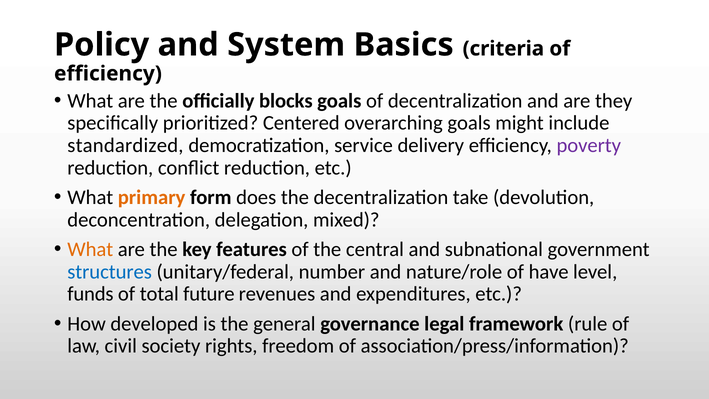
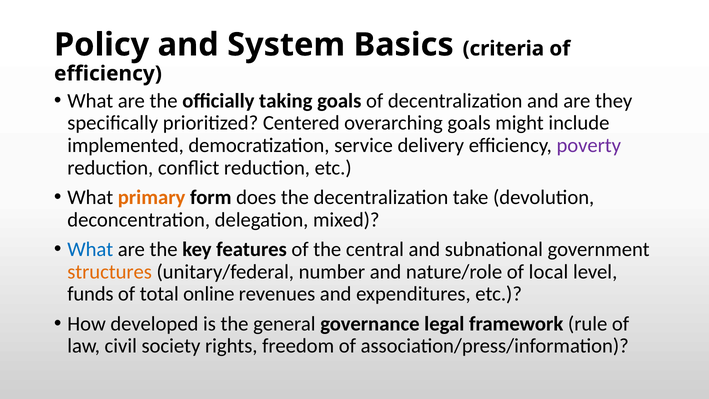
blocks: blocks -> taking
standardized: standardized -> implemented
What at (90, 249) colour: orange -> blue
structures colour: blue -> orange
have: have -> local
future: future -> online
